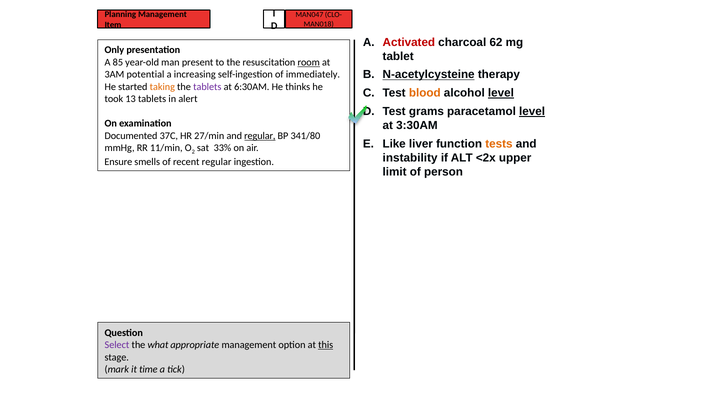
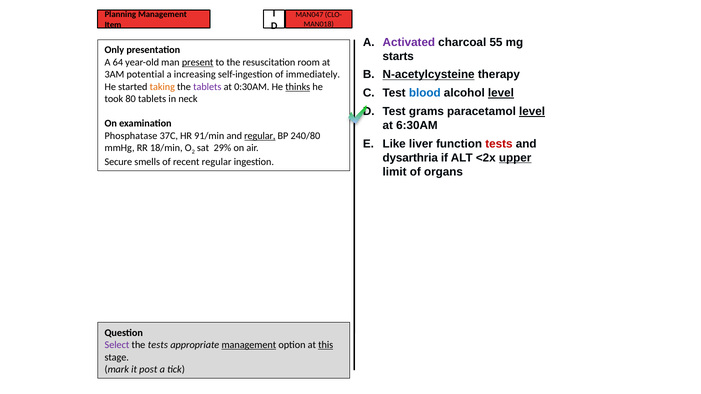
Activated colour: red -> purple
62: 62 -> 55
tablet: tablet -> starts
85: 85 -> 64
present underline: none -> present
room underline: present -> none
6:30AM: 6:30AM -> 0:30AM
thinks underline: none -> present
blood colour: orange -> blue
13: 13 -> 80
alert: alert -> neck
3:30AM: 3:30AM -> 6:30AM
Documented: Documented -> Phosphatase
27/min: 27/min -> 91/min
341/80: 341/80 -> 240/80
tests at (499, 144) colour: orange -> red
11/min: 11/min -> 18/min
33%: 33% -> 29%
instability: instability -> dysarthria
upper underline: none -> present
Ensure: Ensure -> Secure
person: person -> organs
the what: what -> tests
management at (249, 345) underline: none -> present
time: time -> post
